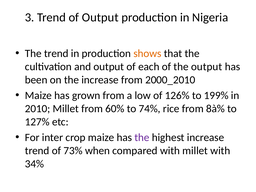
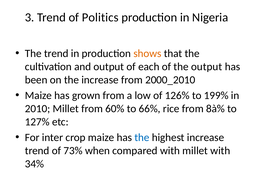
of Output: Output -> Politics
74%: 74% -> 66%
the at (142, 137) colour: purple -> blue
